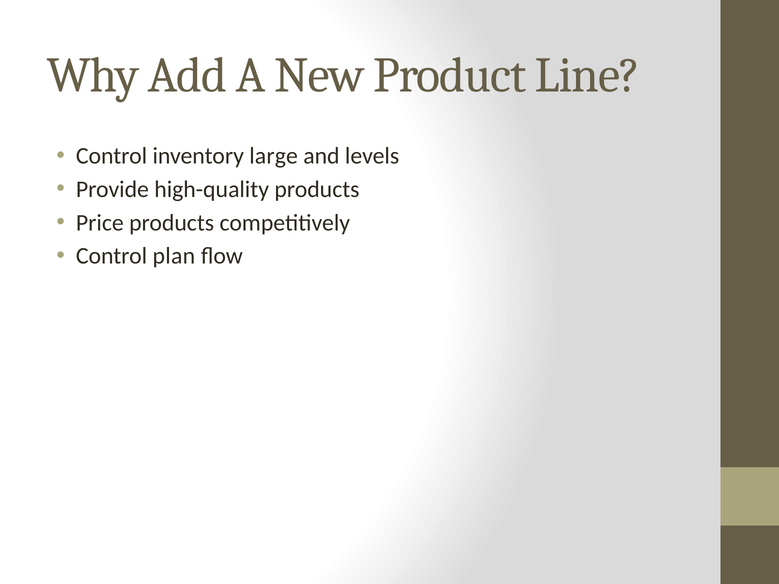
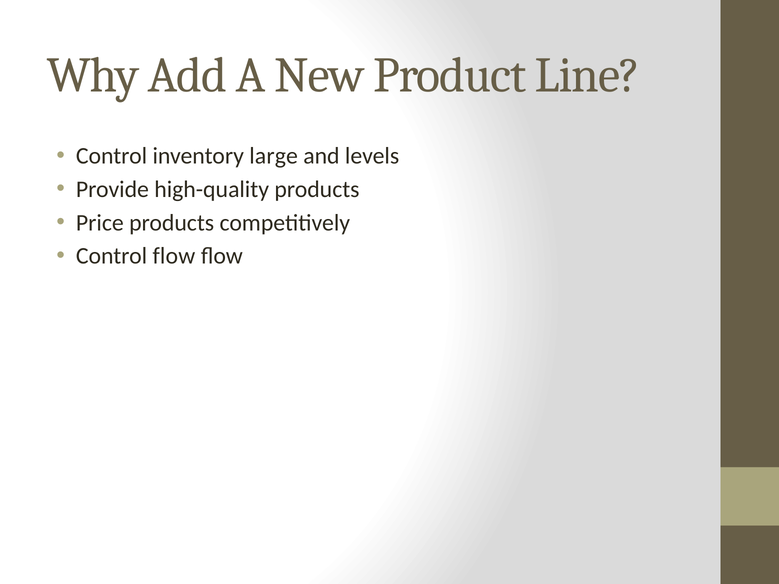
Control plan: plan -> flow
